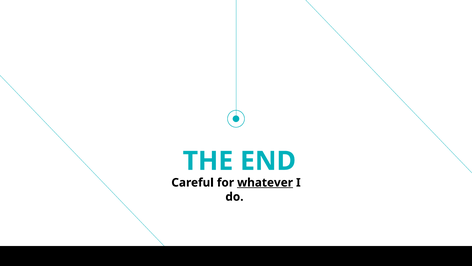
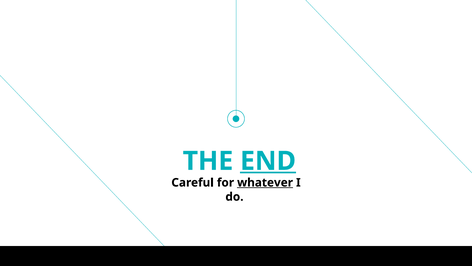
END underline: none -> present
